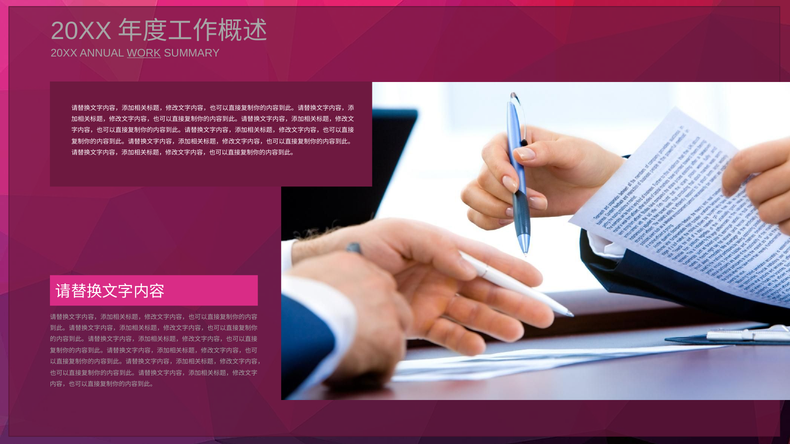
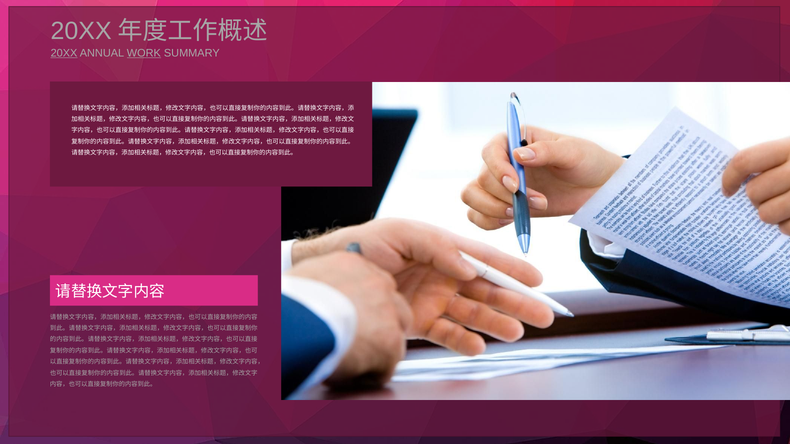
20XX at (64, 53) underline: none -> present
